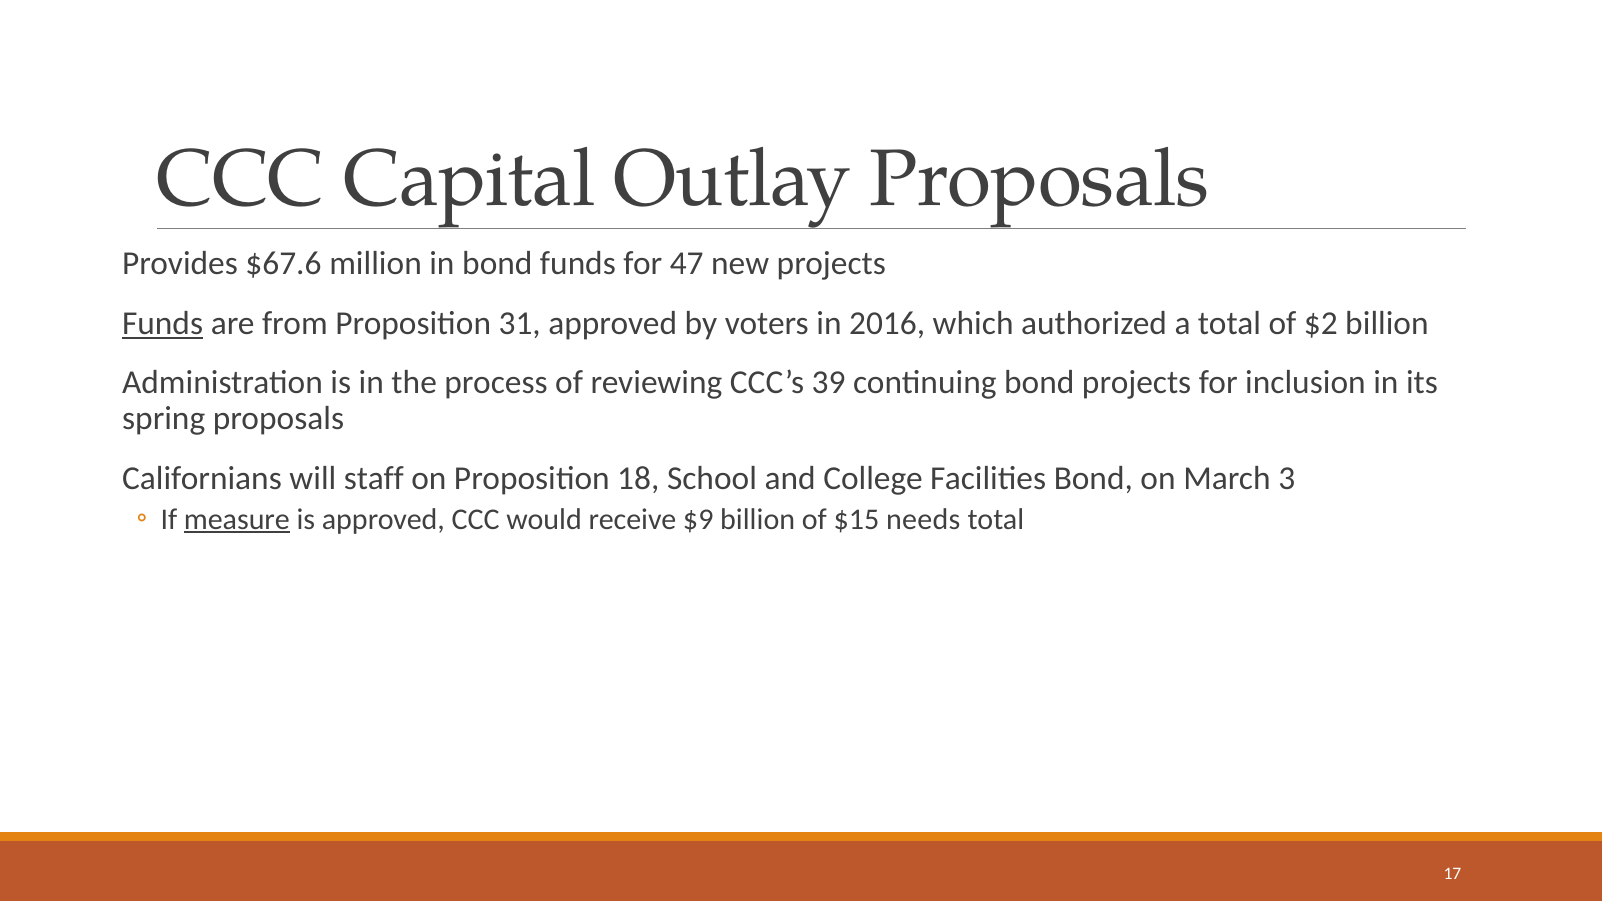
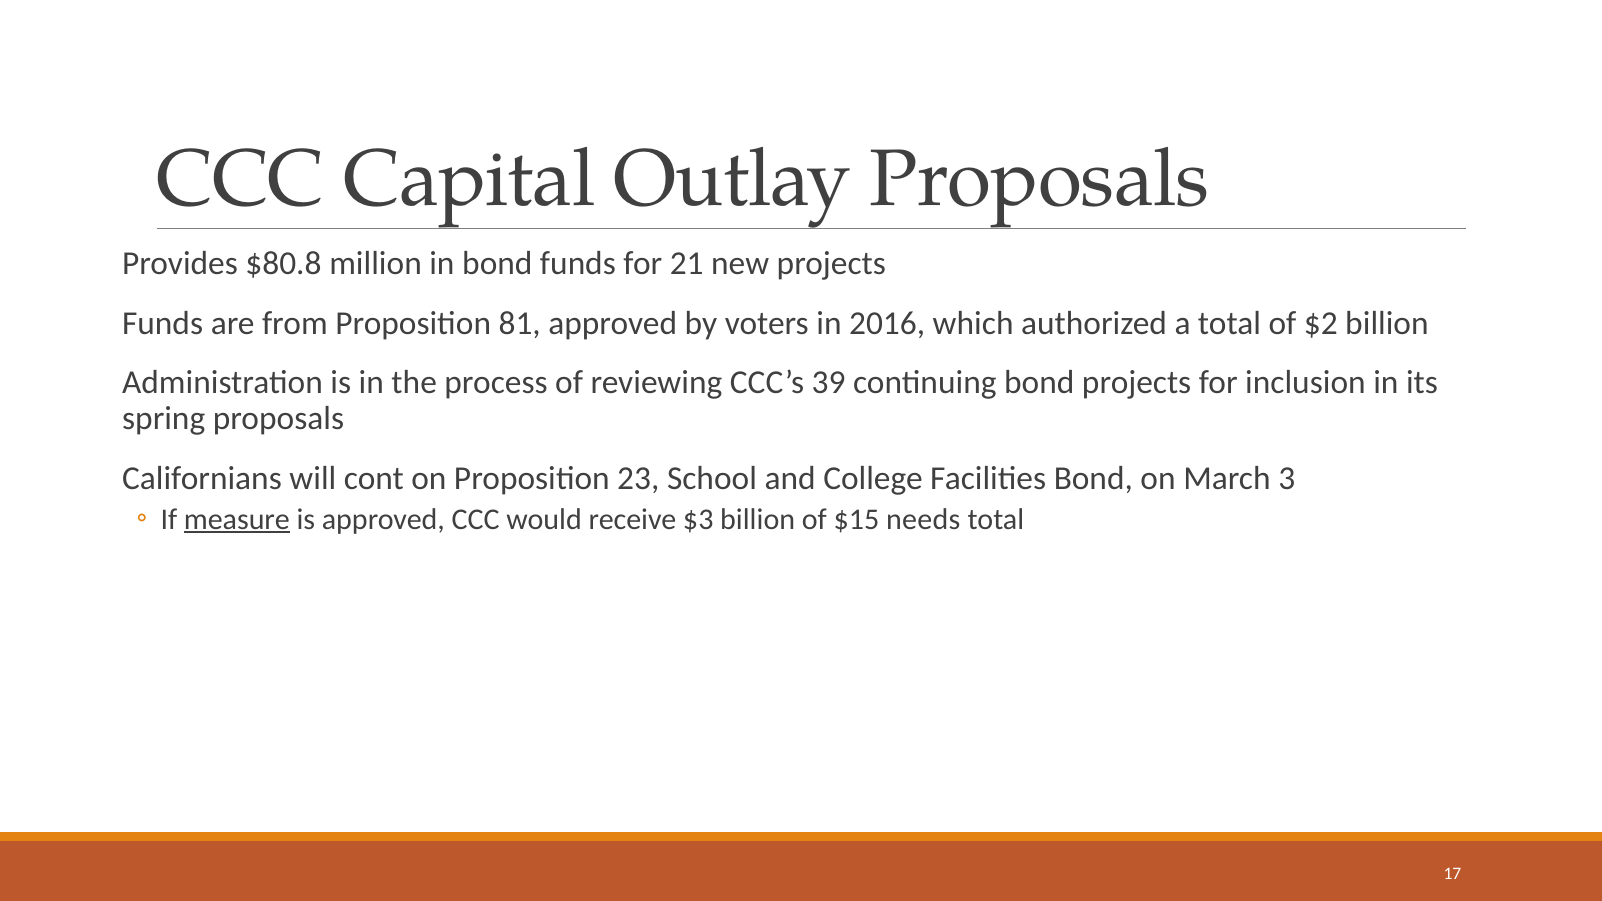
$67.6: $67.6 -> $80.8
47: 47 -> 21
Funds at (163, 323) underline: present -> none
31: 31 -> 81
staff: staff -> cont
18: 18 -> 23
$9: $9 -> $3
